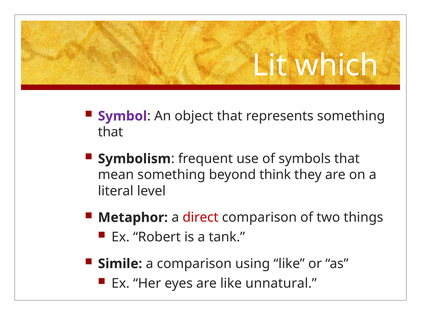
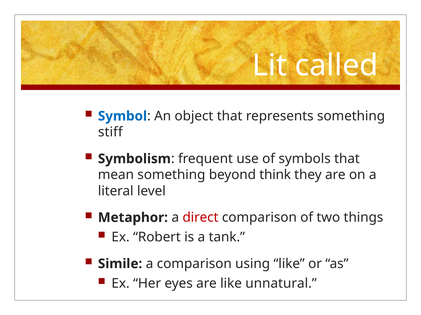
which: which -> called
Symbol colour: purple -> blue
that at (110, 132): that -> stiff
